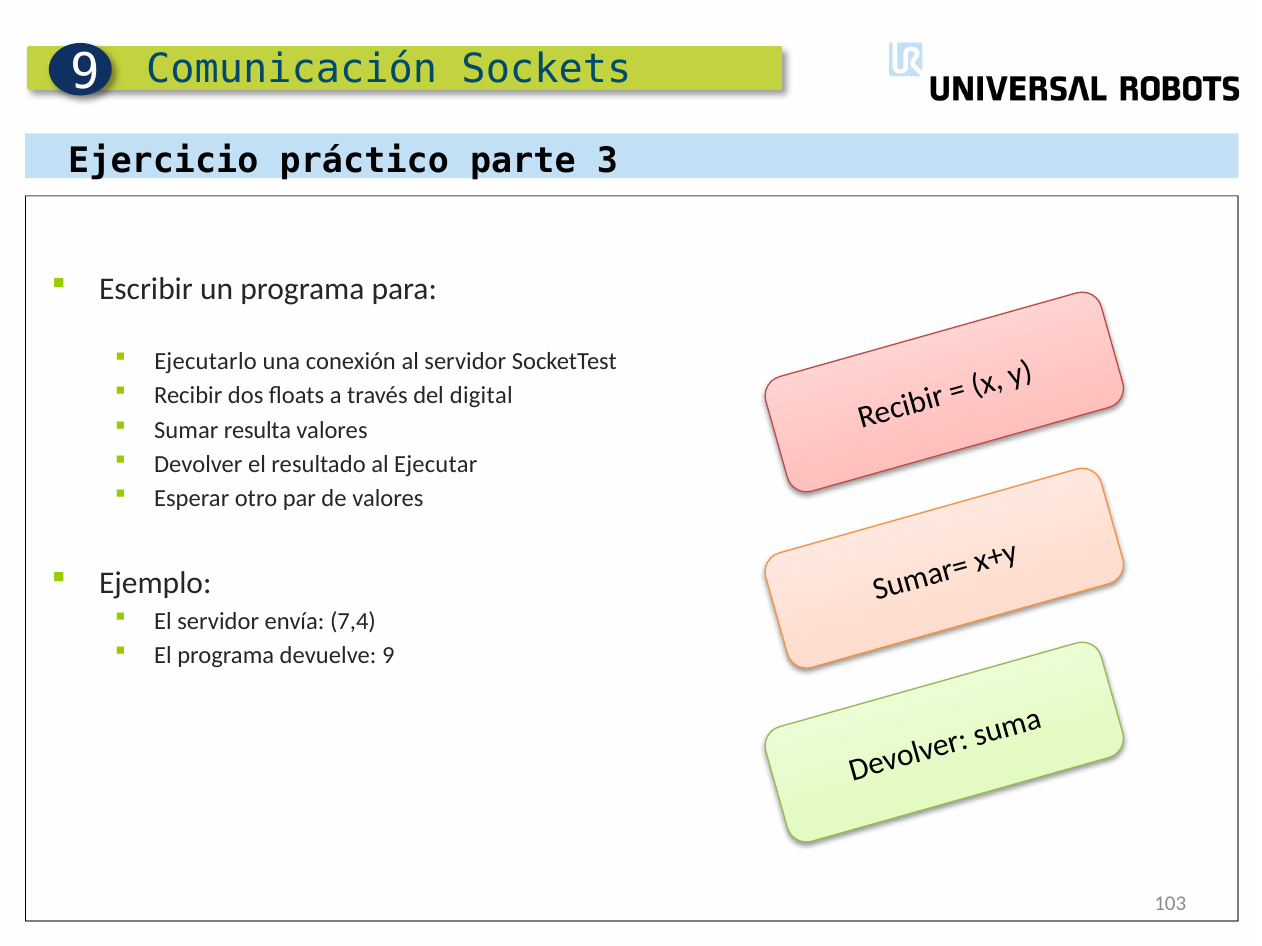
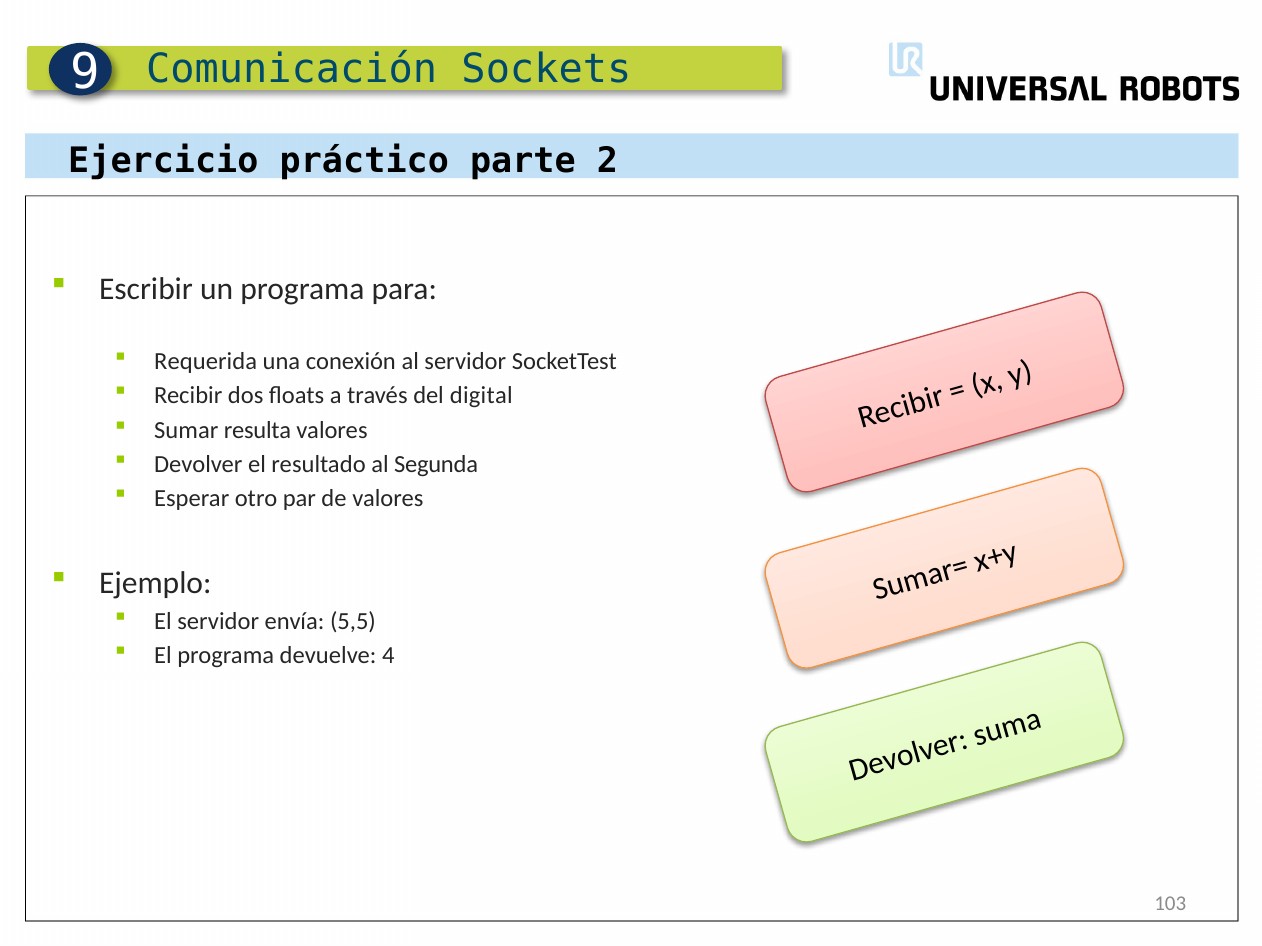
3: 3 -> 2
Ejecutarlo: Ejecutarlo -> Requerida
Ejecutar: Ejecutar -> Segunda
7,4: 7,4 -> 5,5
devuelve 9: 9 -> 4
